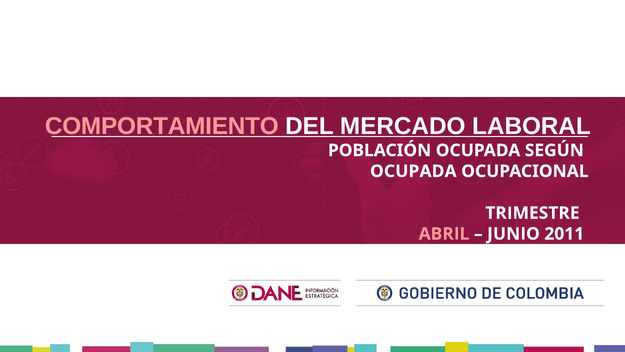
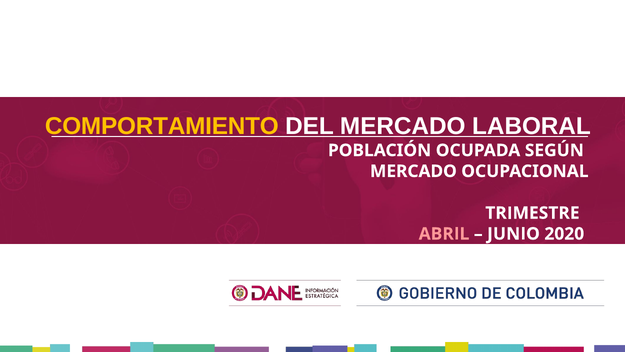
COMPORTAMIENTO colour: pink -> yellow
OCUPADA at (413, 171): OCUPADA -> MERCADO
2011: 2011 -> 2020
